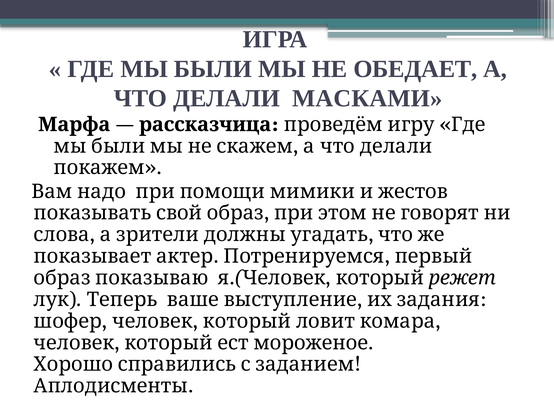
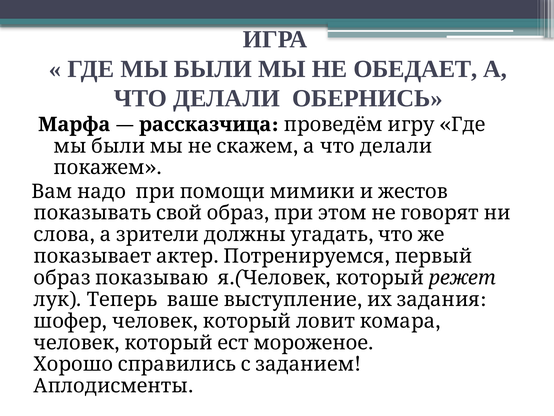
МАСКАМИ: МАСКАМИ -> ОБЕРНИСЬ
